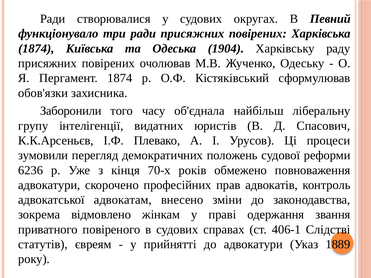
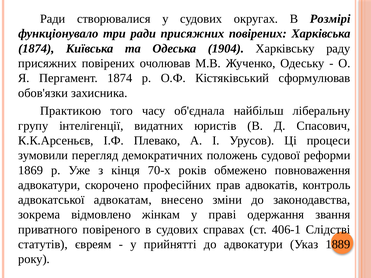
Певний: Певний -> Розмірі
Заборонили: Заборонили -> Практикою
6236: 6236 -> 1869
